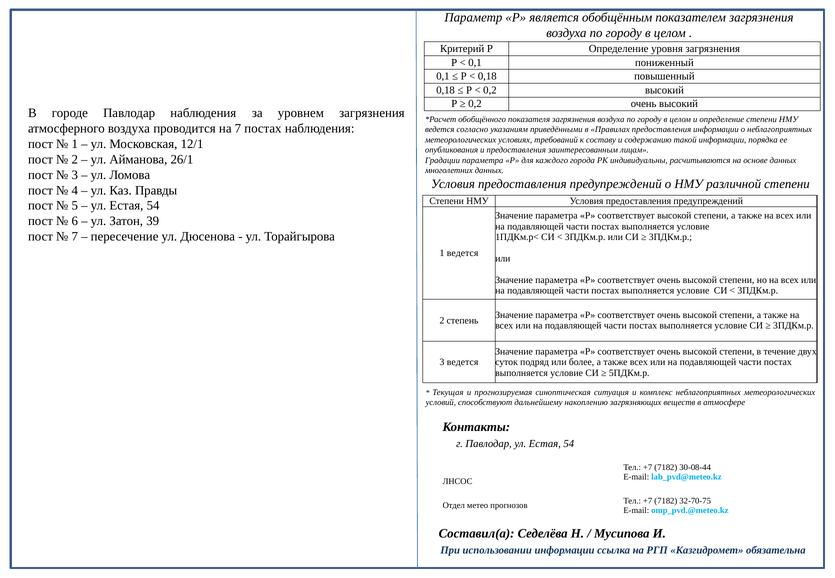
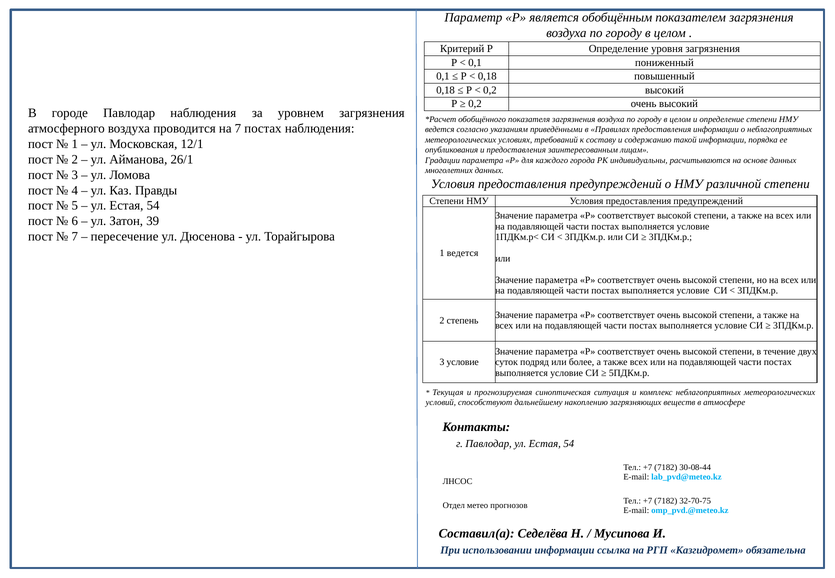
3 ведется: ведется -> условие
